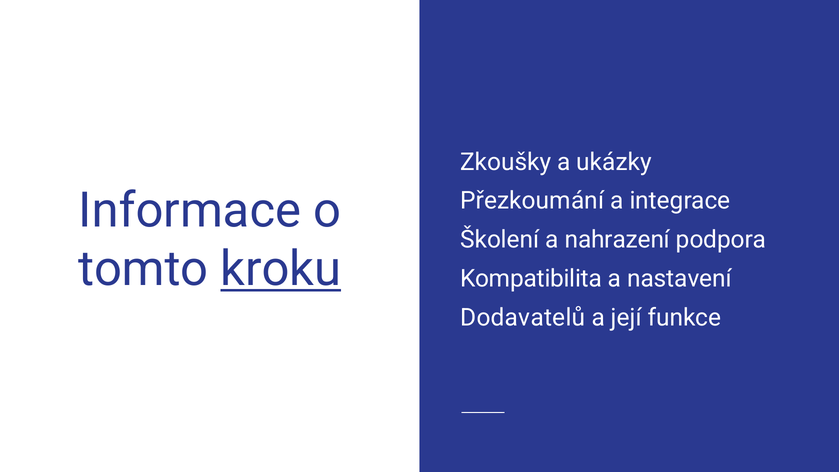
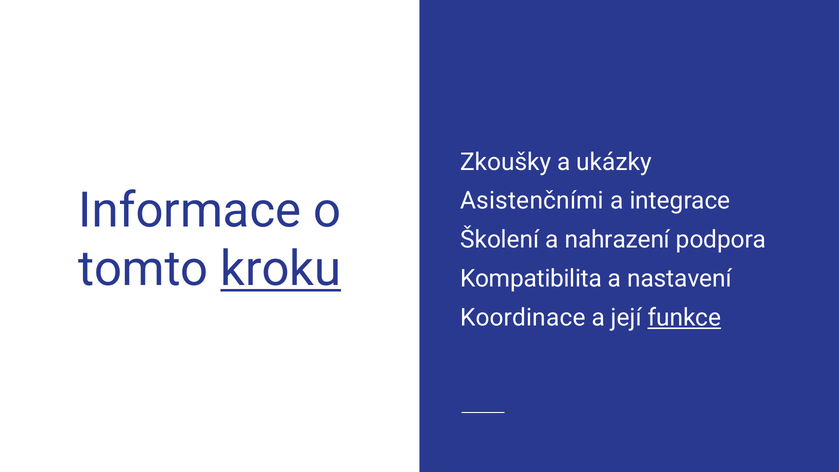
Přezkoumání: Přezkoumání -> Asistenčními
Dodavatelů: Dodavatelů -> Koordinace
funkce underline: none -> present
